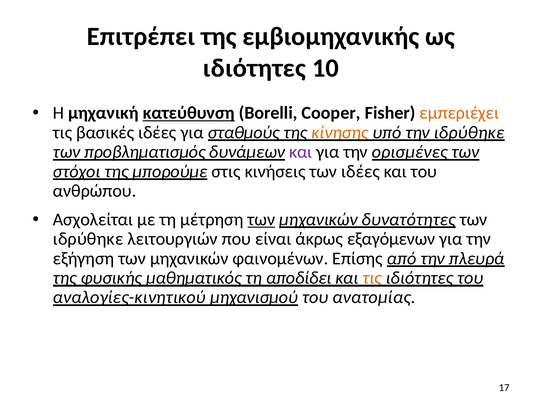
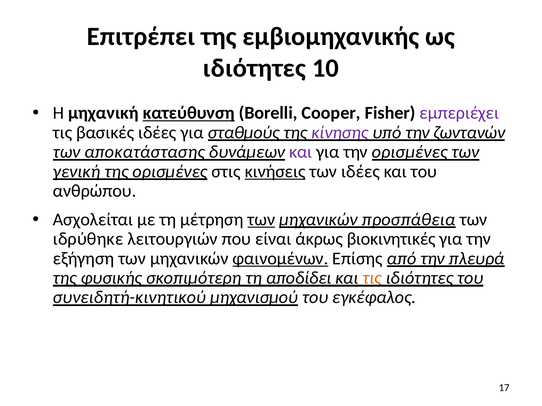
εμπεριέχει colour: orange -> purple
κίνησης colour: orange -> purple
την ιδρύθηκε: ιδρύθηκε -> ζωντανών
προβληματισμός: προβληματισμός -> αποκατάστασης
στόχοι: στόχοι -> γενική
της μπορούμε: μπορούμε -> ορισμένες
κινήσεις underline: none -> present
δυνατότητες: δυνατότητες -> προσπάθεια
εξαγόμενων: εξαγόμενων -> βιοκινητικές
φαινομένων underline: none -> present
μαθηματικός: μαθηματικός -> σκοπιμότερη
αναλογίες-κινητικού: αναλογίες-κινητικού -> συνειδητή-κινητικού
ανατομίας: ανατομίας -> εγκέφαλος
